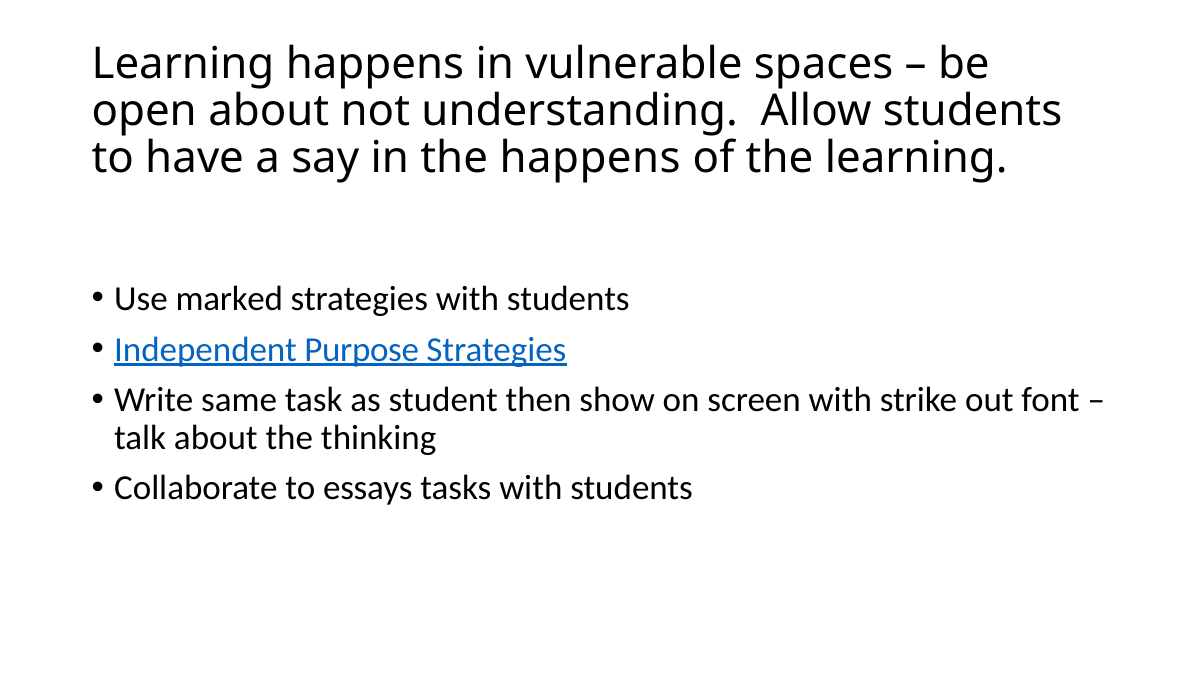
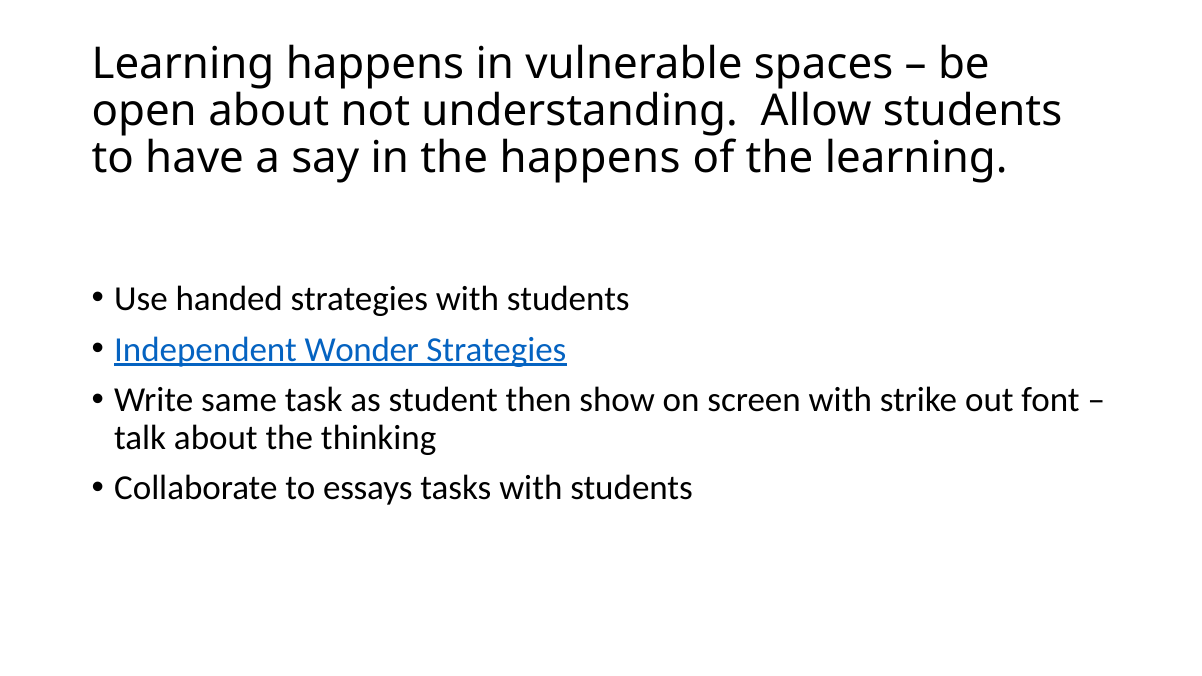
marked: marked -> handed
Purpose: Purpose -> Wonder
